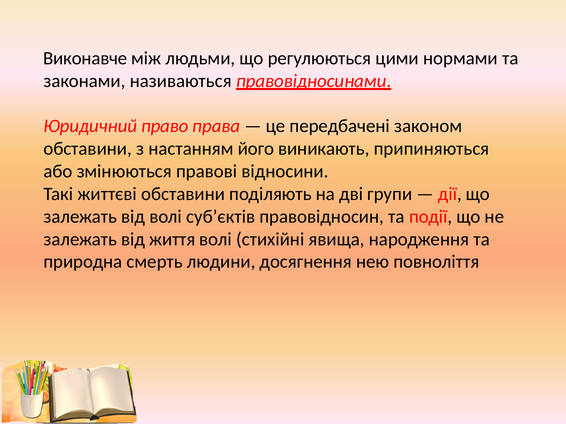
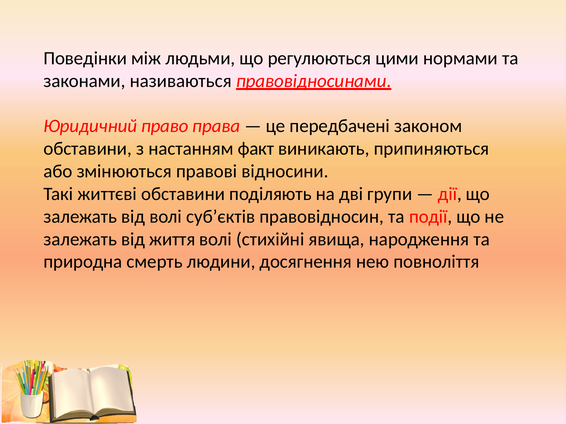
Виконавче: Виконавче -> Поведінки
його: його -> факт
